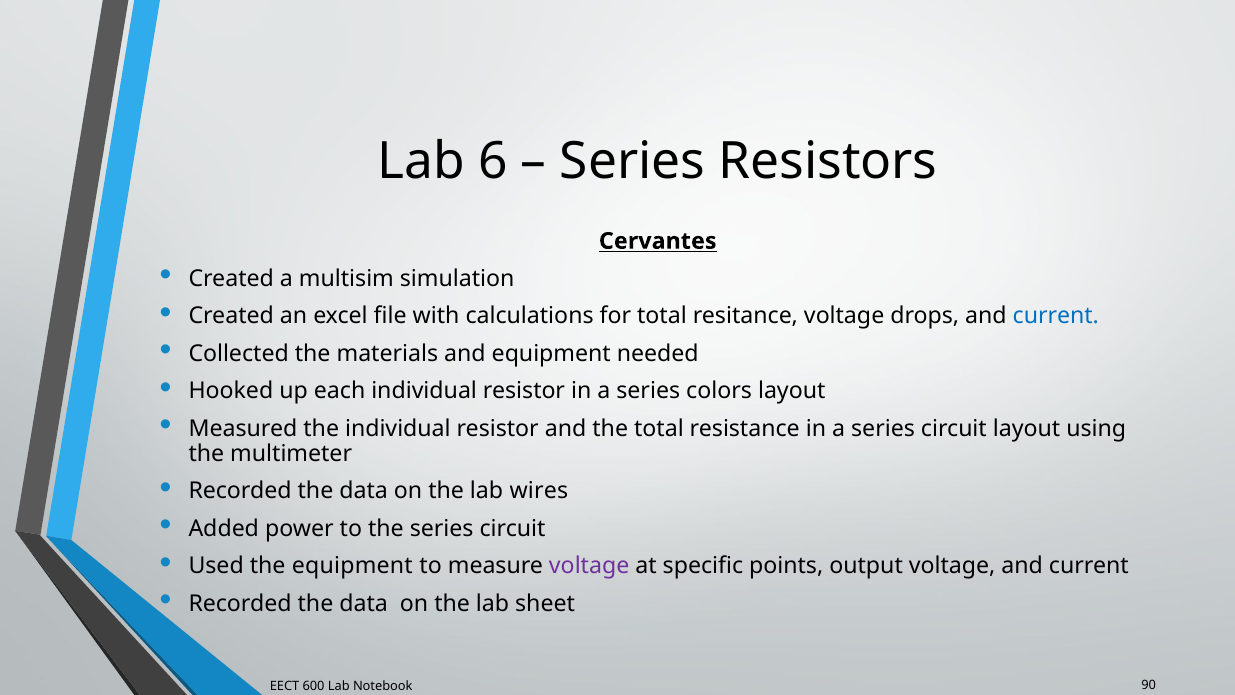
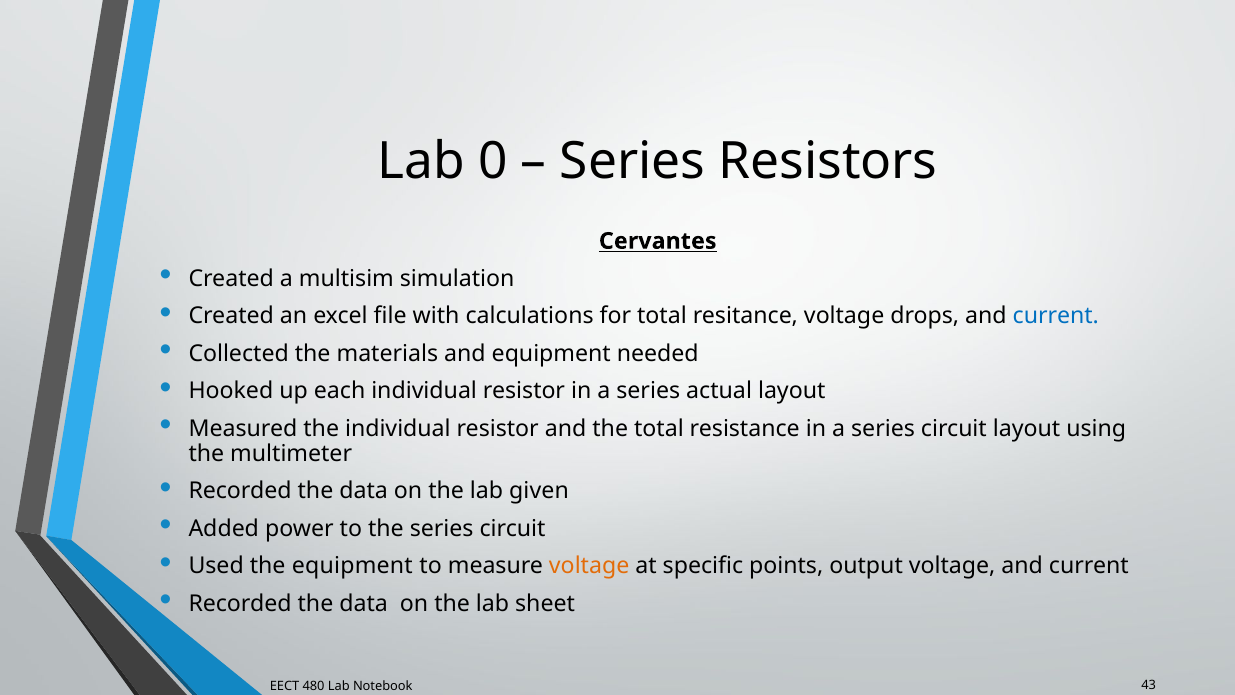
6: 6 -> 0
colors: colors -> actual
wires: wires -> given
voltage at (589, 566) colour: purple -> orange
600: 600 -> 480
90: 90 -> 43
